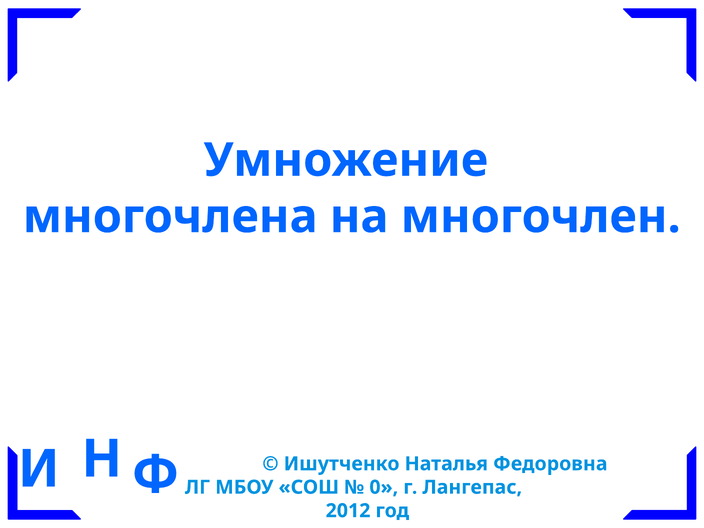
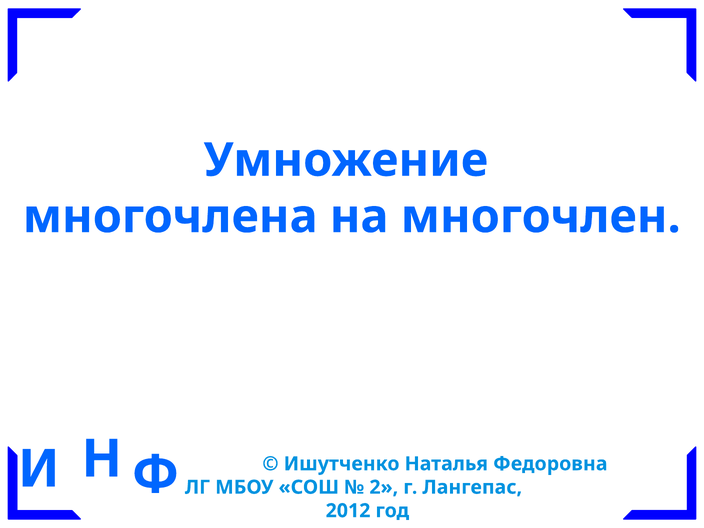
0: 0 -> 2
